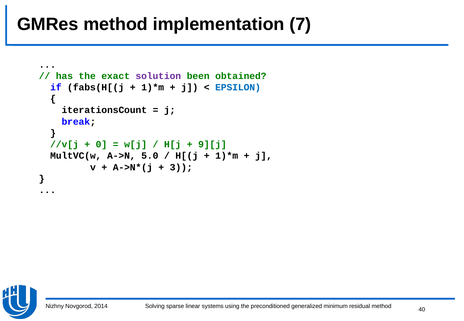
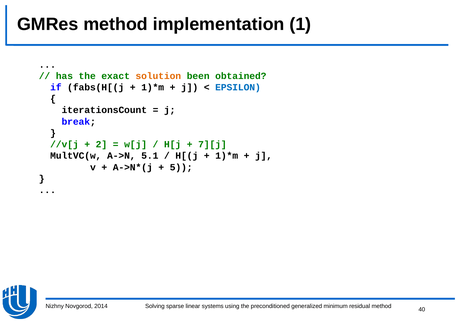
7: 7 -> 1
solution colour: purple -> orange
0: 0 -> 2
9][j: 9][j -> 7][j
5.0: 5.0 -> 5.1
3: 3 -> 5
